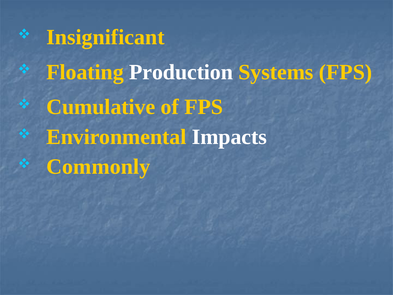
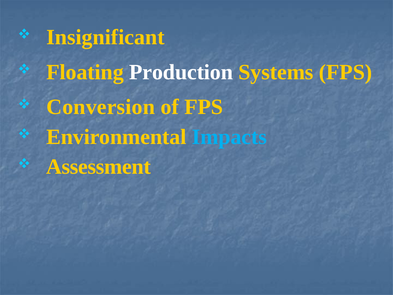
Cumulative: Cumulative -> Conversion
Impacts colour: white -> light blue
Commonly: Commonly -> Assessment
